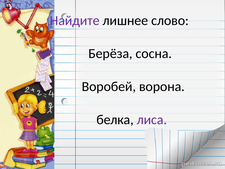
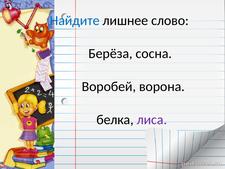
Найдите colour: purple -> blue
